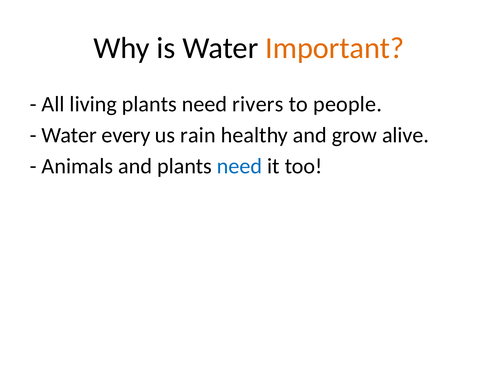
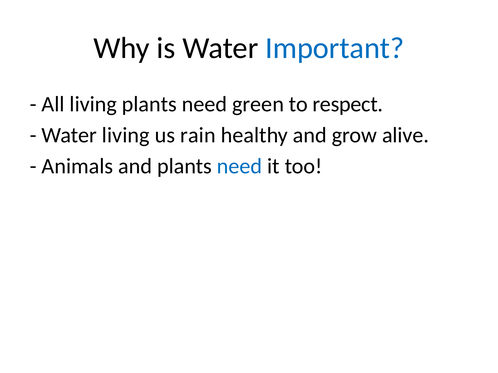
Important colour: orange -> blue
rivers: rivers -> green
people: people -> respect
Water every: every -> living
